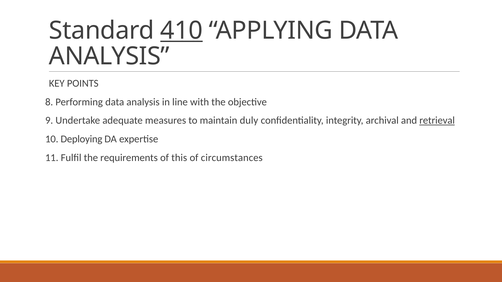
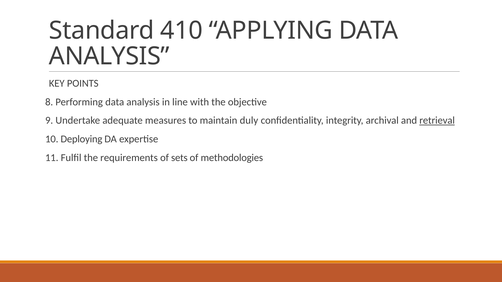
410 underline: present -> none
this: this -> sets
circumstances: circumstances -> methodologies
